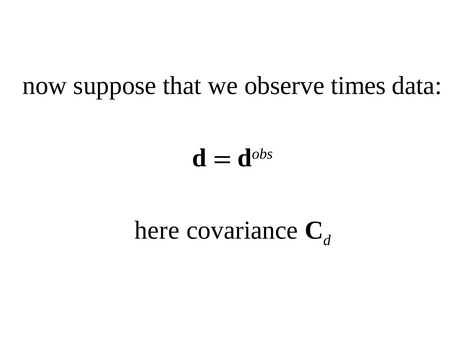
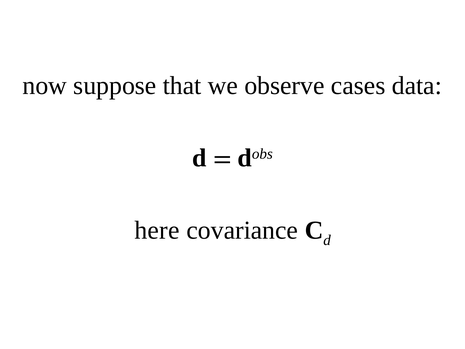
times: times -> cases
